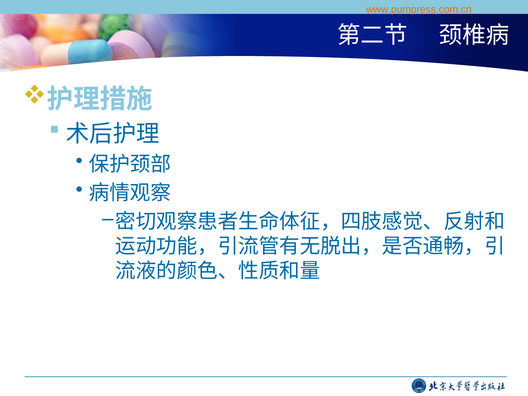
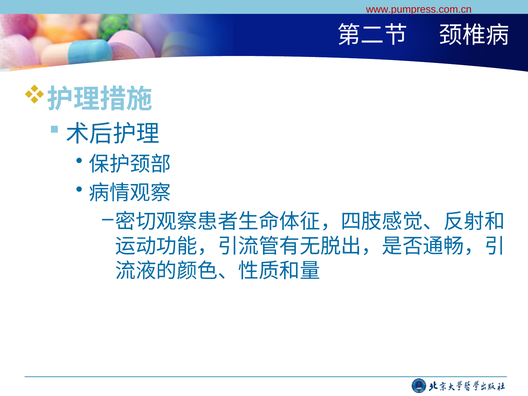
www.pumpress.com.cn colour: orange -> red
